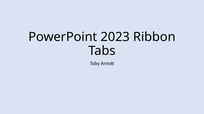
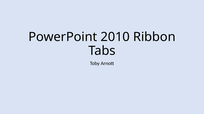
2023: 2023 -> 2010
